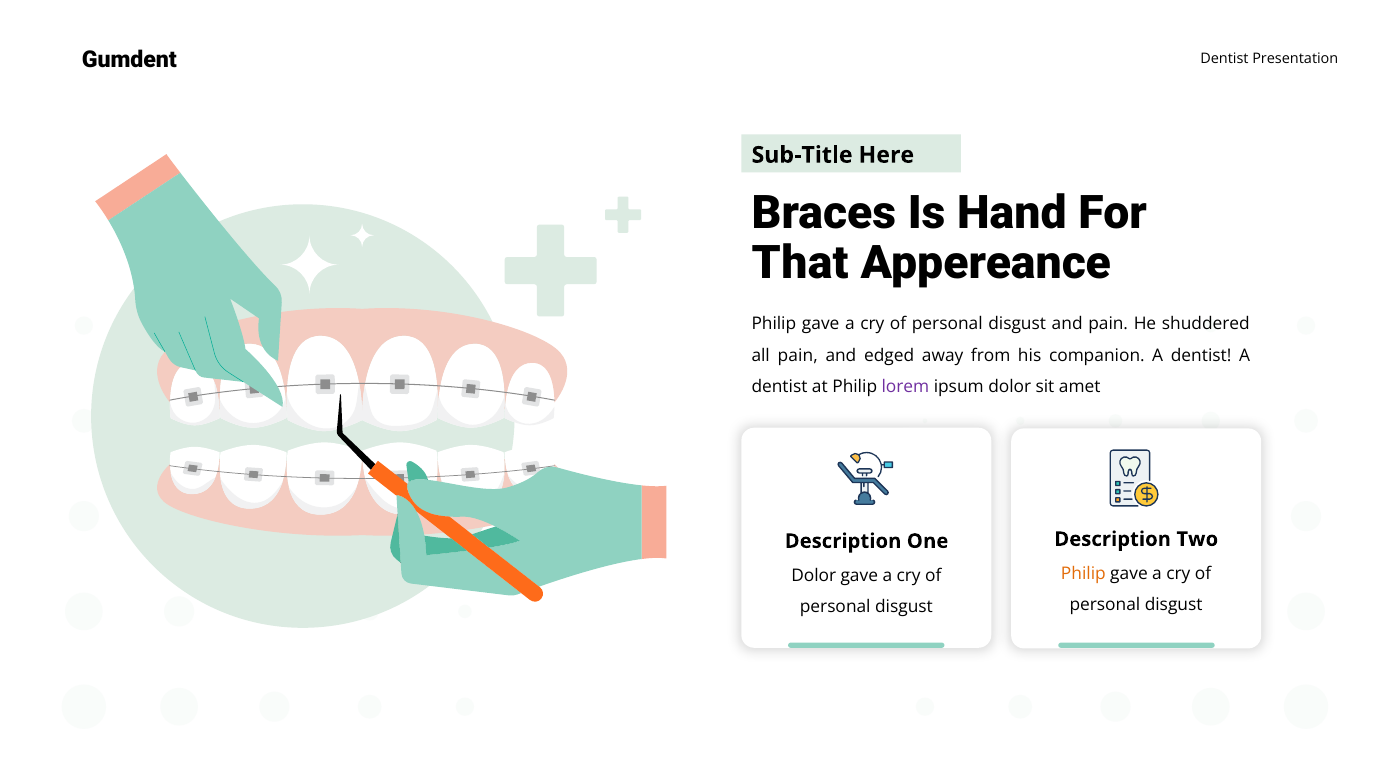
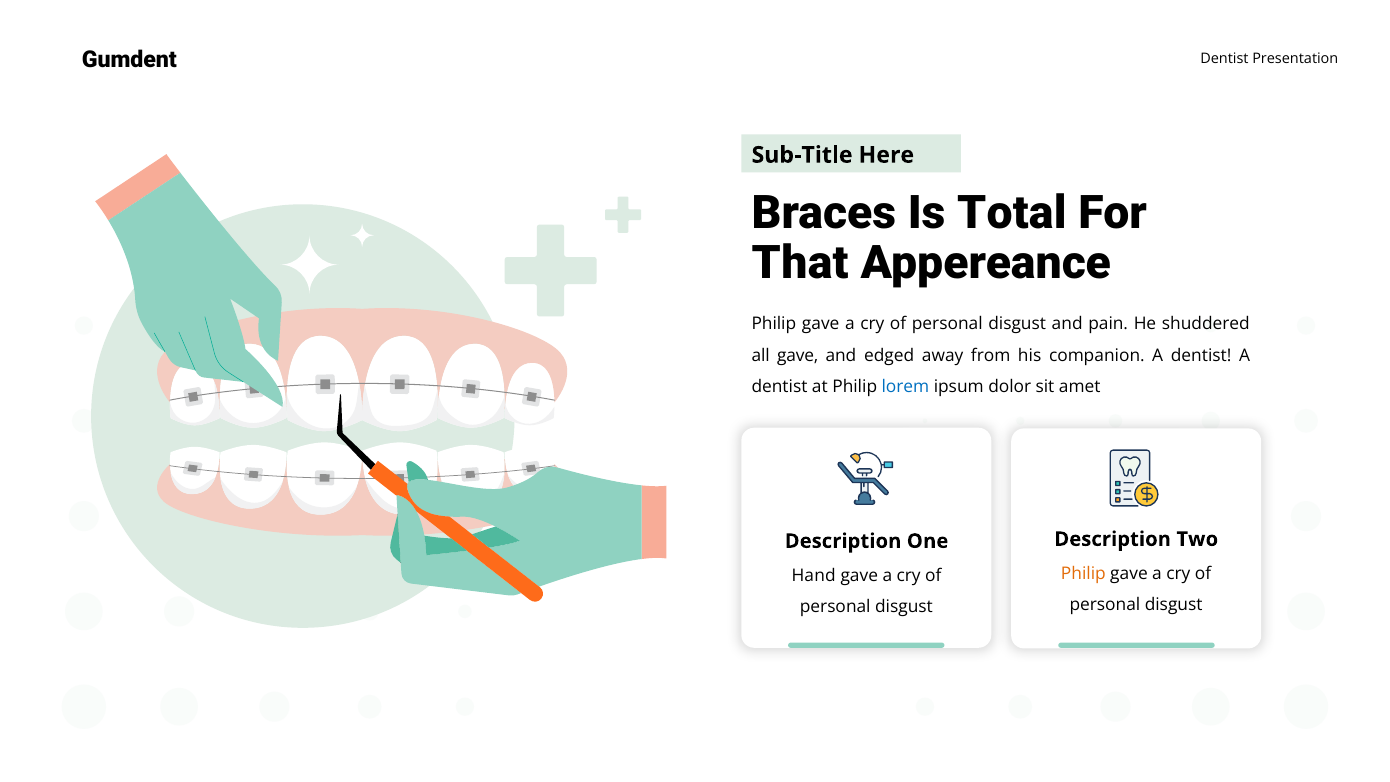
Hand: Hand -> Total
all pain: pain -> gave
lorem colour: purple -> blue
Dolor at (814, 576): Dolor -> Hand
